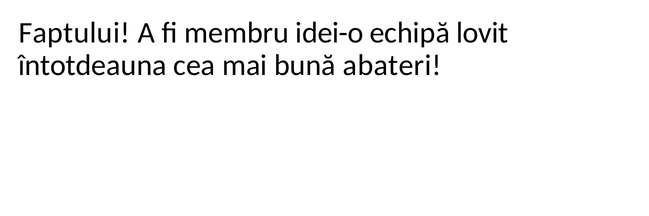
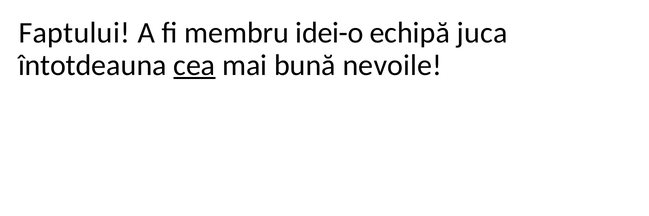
lovit: lovit -> juca
cea underline: none -> present
abateri: abateri -> nevoile
